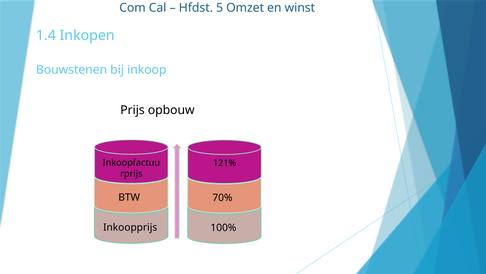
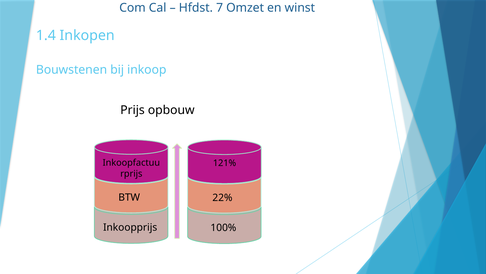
5: 5 -> 7
70%: 70% -> 22%
